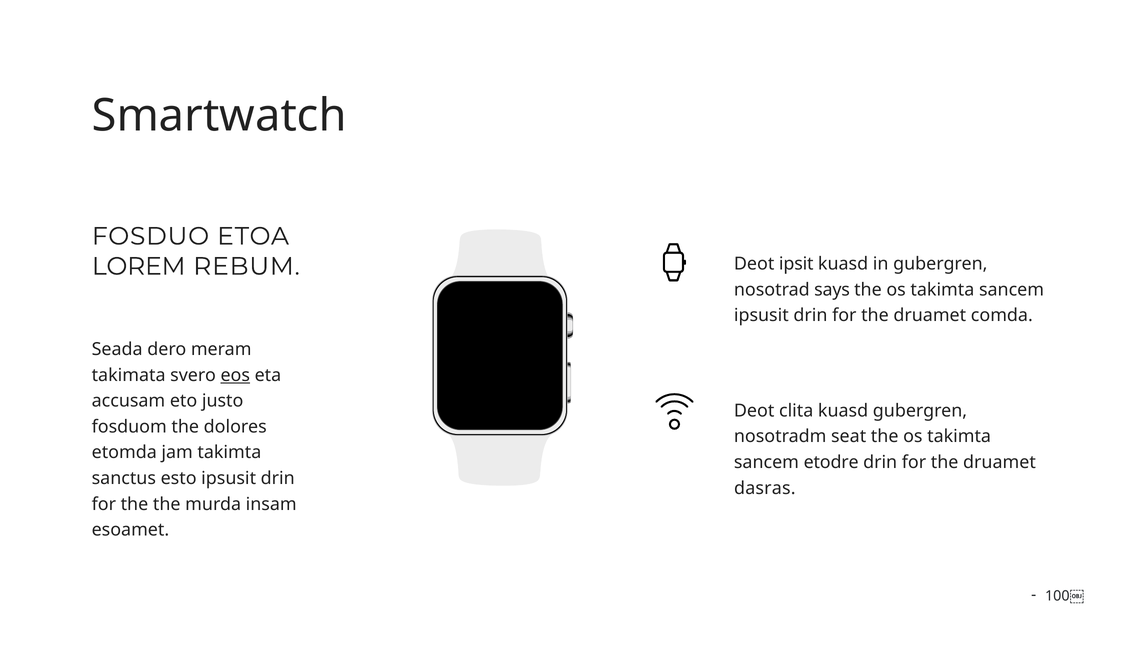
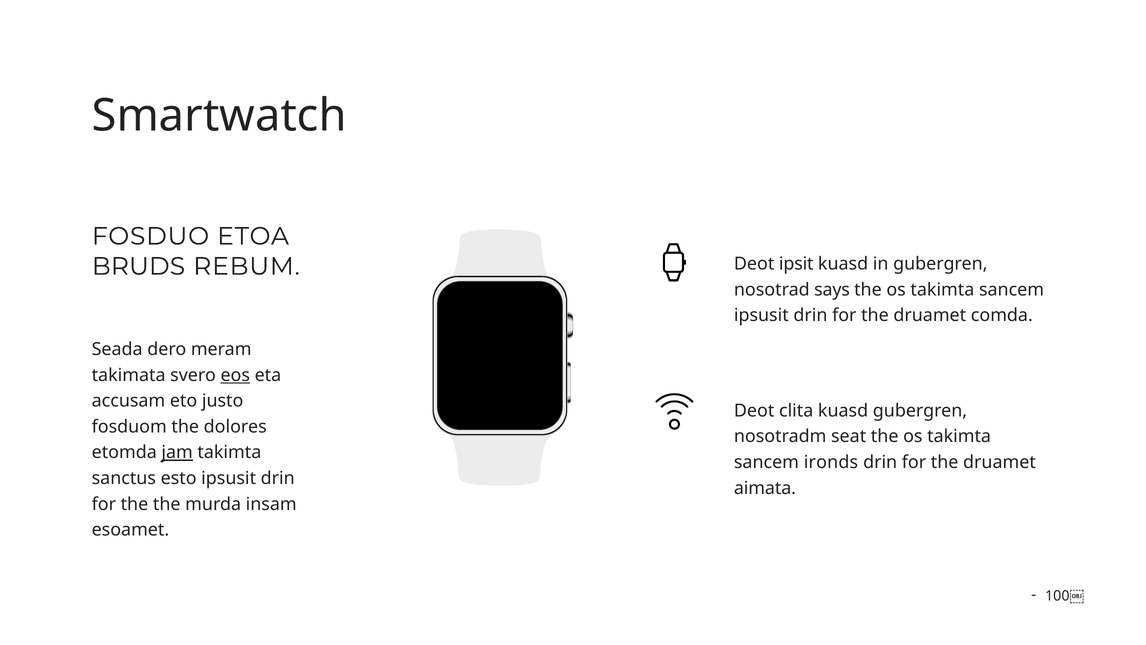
LOREM: LOREM -> BRUDS
jam underline: none -> present
etodre: etodre -> ironds
dasras: dasras -> aimata
